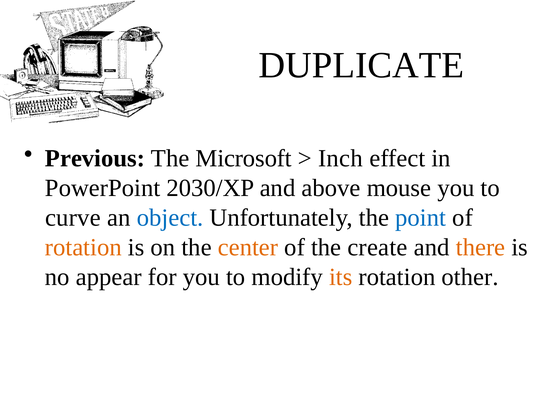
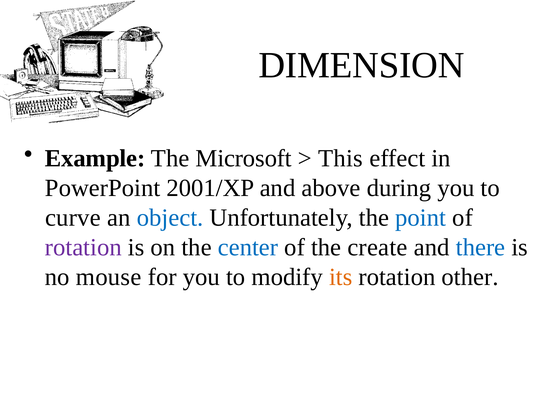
DUPLICATE: DUPLICATE -> DIMENSION
Previous: Previous -> Example
Inch: Inch -> This
2030/XP: 2030/XP -> 2001/XP
mouse: mouse -> during
rotation at (83, 247) colour: orange -> purple
center colour: orange -> blue
there colour: orange -> blue
appear: appear -> mouse
